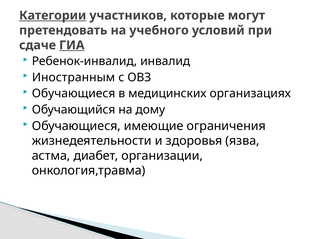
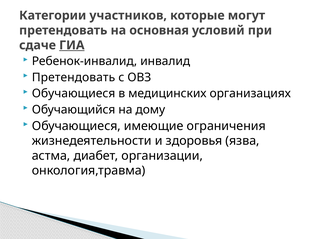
Категории underline: present -> none
учебного: учебного -> основная
Иностранным at (74, 77): Иностранным -> Претендовать
